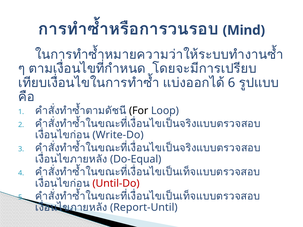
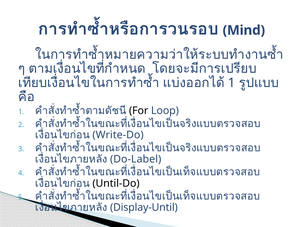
6 at (232, 83): 6 -> 1
Do-Equal: Do-Equal -> Do-Label
Until-Do colour: red -> black
Report-Until: Report-Until -> Display-Until
